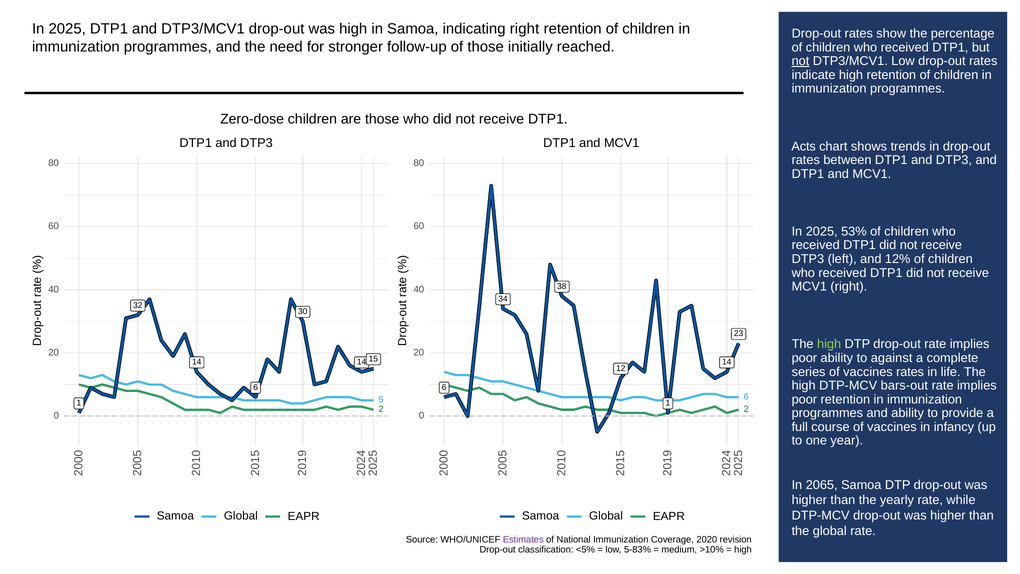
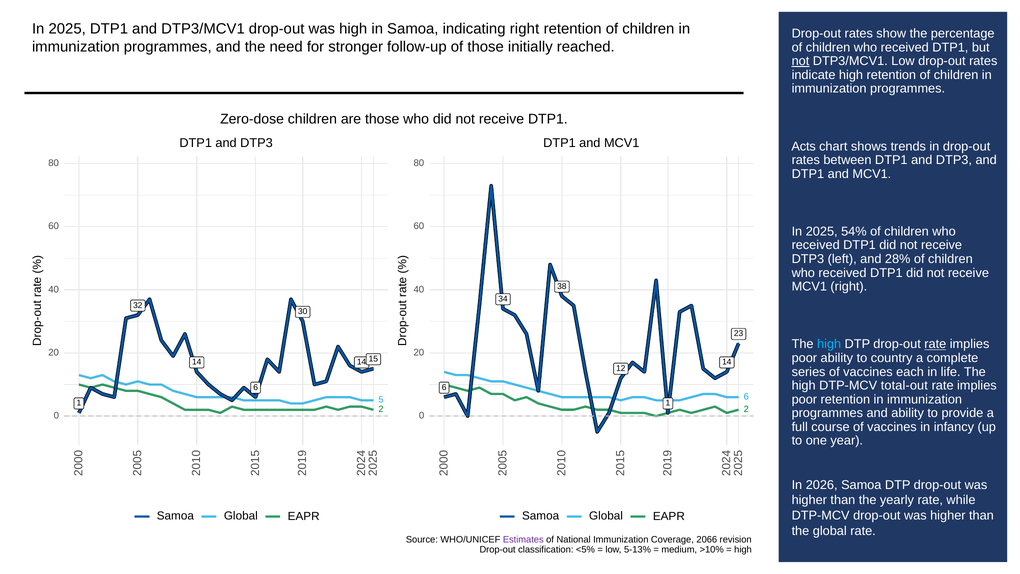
53%: 53% -> 54%
12%: 12% -> 28%
high at (829, 344) colour: light green -> light blue
rate at (935, 344) underline: none -> present
against: against -> country
vaccines rates: rates -> each
bars-out: bars-out -> total-out
2065: 2065 -> 2026
2020: 2020 -> 2066
5-83%: 5-83% -> 5-13%
